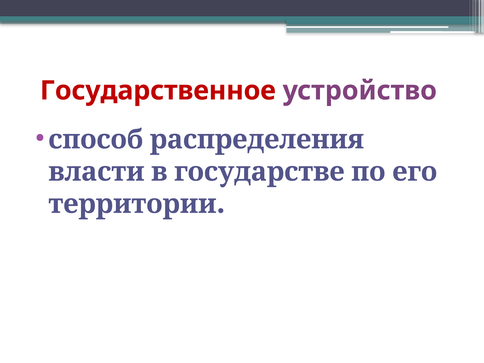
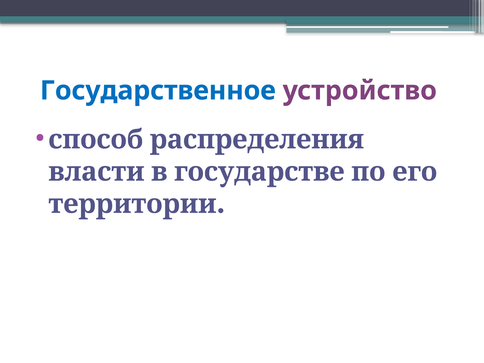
Государственное colour: red -> blue
